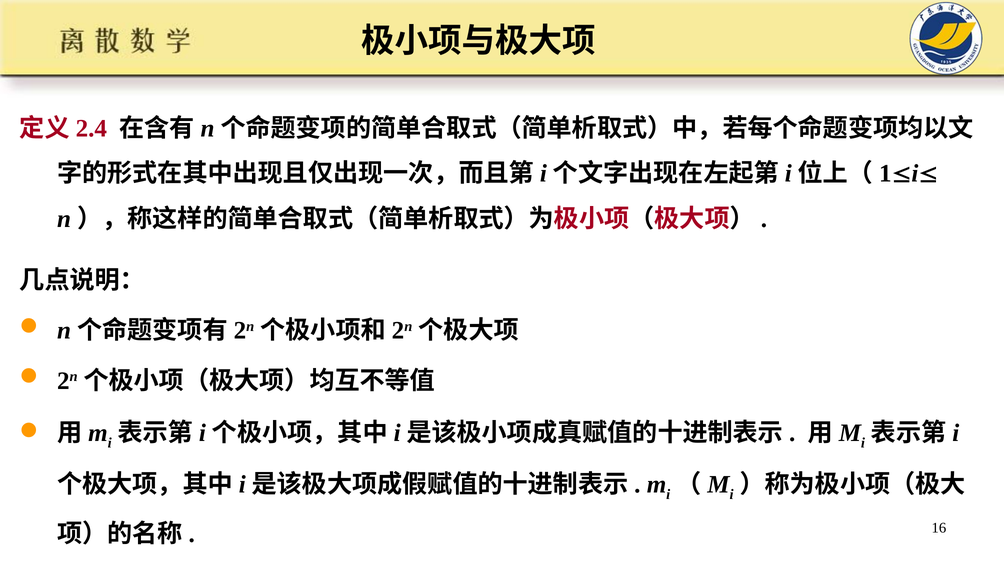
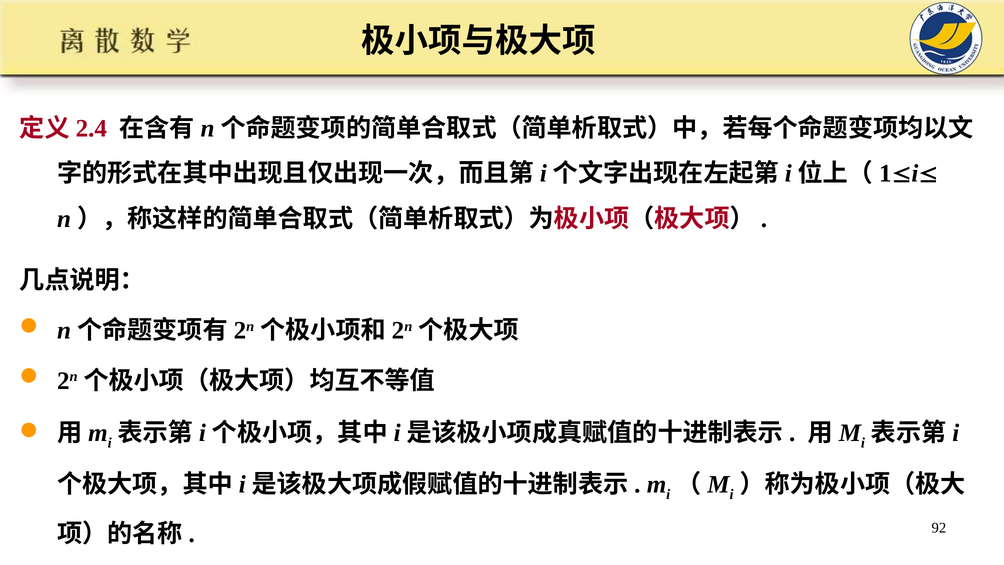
16: 16 -> 92
